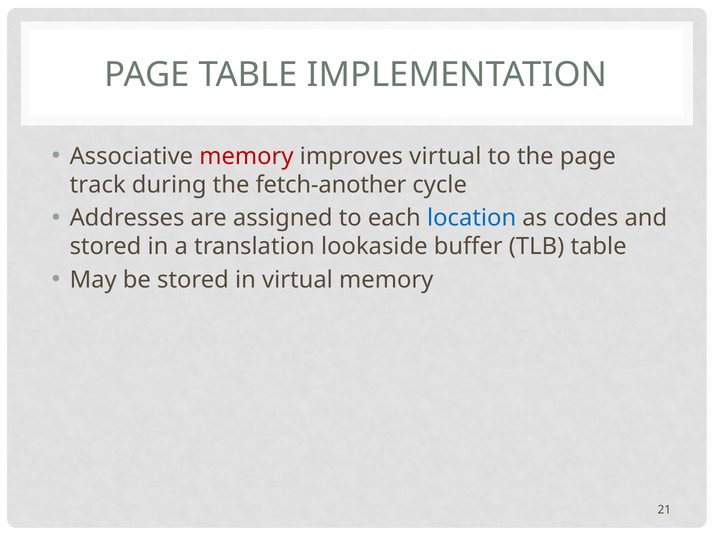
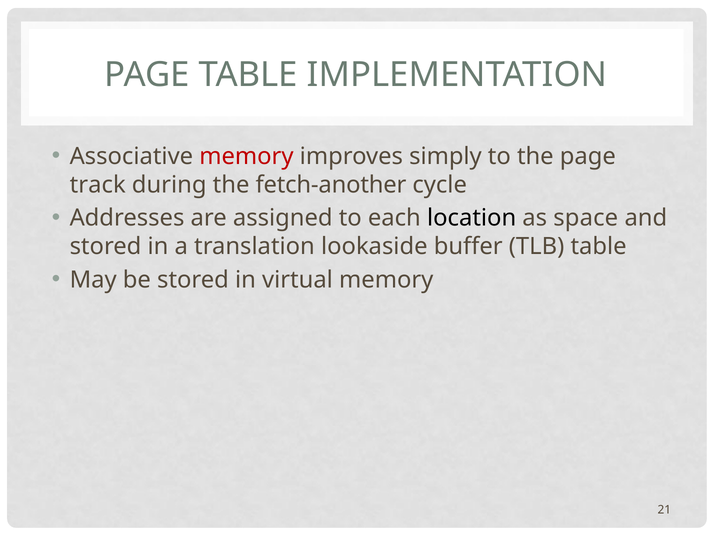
improves virtual: virtual -> simply
location colour: blue -> black
codes: codes -> space
